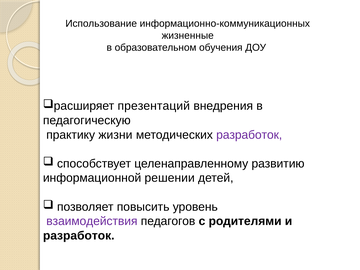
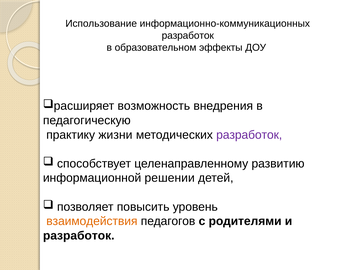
жизненные at (188, 36): жизненные -> разработок
обучения: обучения -> эффекты
презентаций: презентаций -> возможность
взаимодействия colour: purple -> orange
